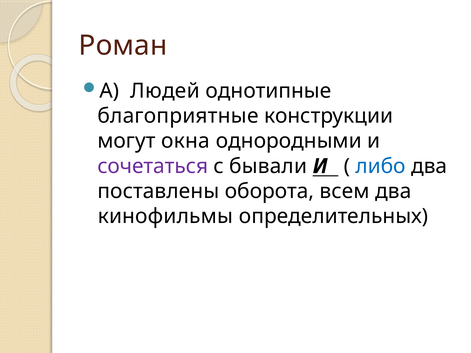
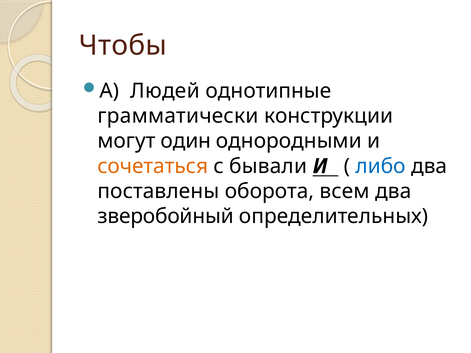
Роман: Роман -> Чтобы
благоприятные: благоприятные -> грамматически
окна: окна -> один
сочетаться colour: purple -> orange
кинофильмы: кинофильмы -> зверобойный
